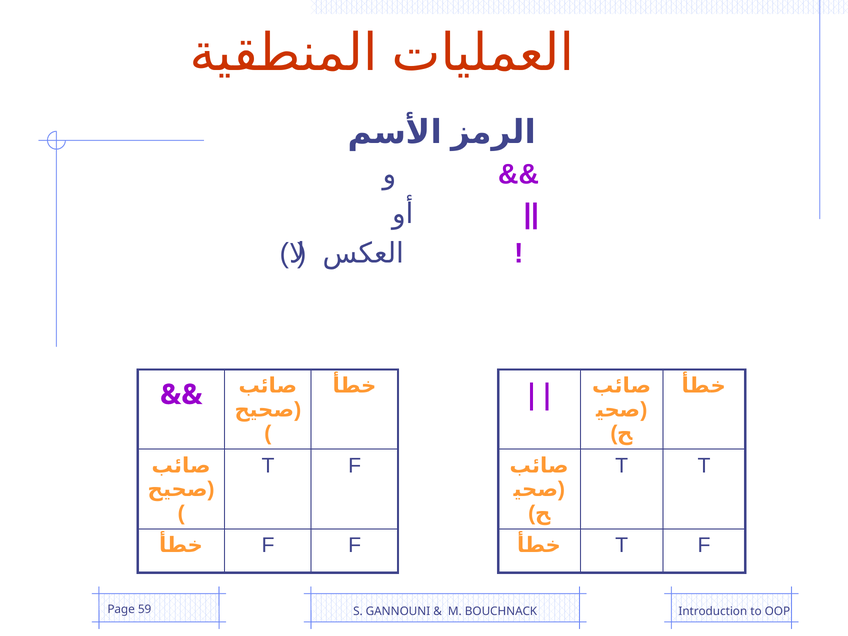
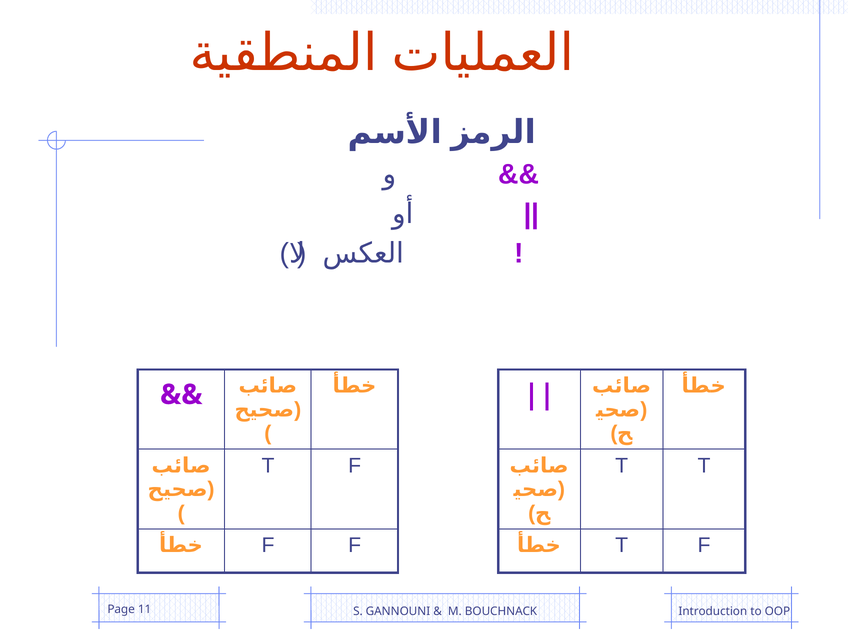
59: 59 -> 11
